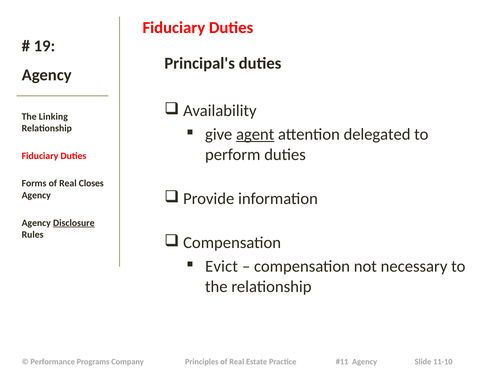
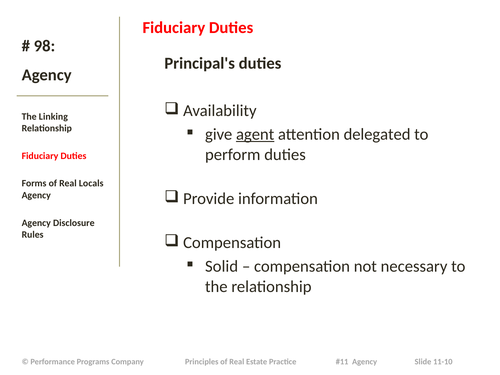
19: 19 -> 98
Closes: Closes -> Locals
Disclosure underline: present -> none
Evict: Evict -> Solid
